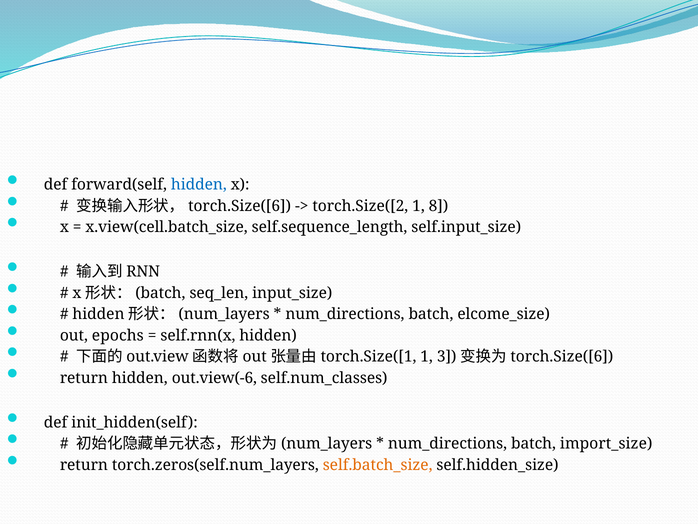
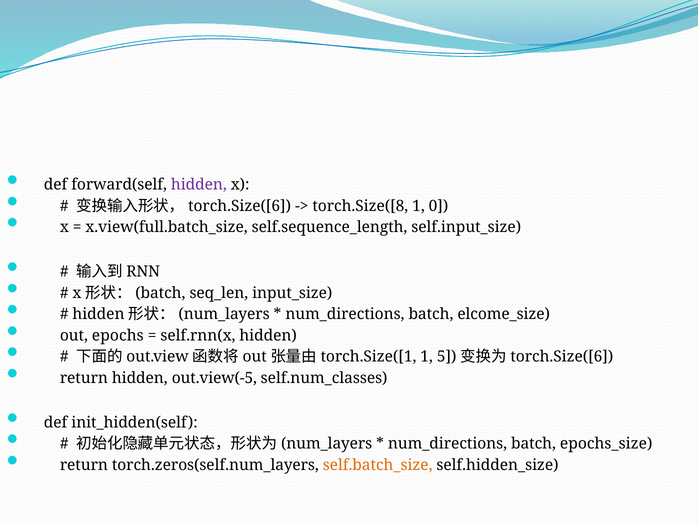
hidden at (199, 185) colour: blue -> purple
torch.Size([2: torch.Size([2 -> torch.Size([8
8: 8 -> 0
x.view(cell.batch_size: x.view(cell.batch_size -> x.view(full.batch_size
3: 3 -> 5
out.view(-6: out.view(-6 -> out.view(-5
import_size: import_size -> epochs_size
